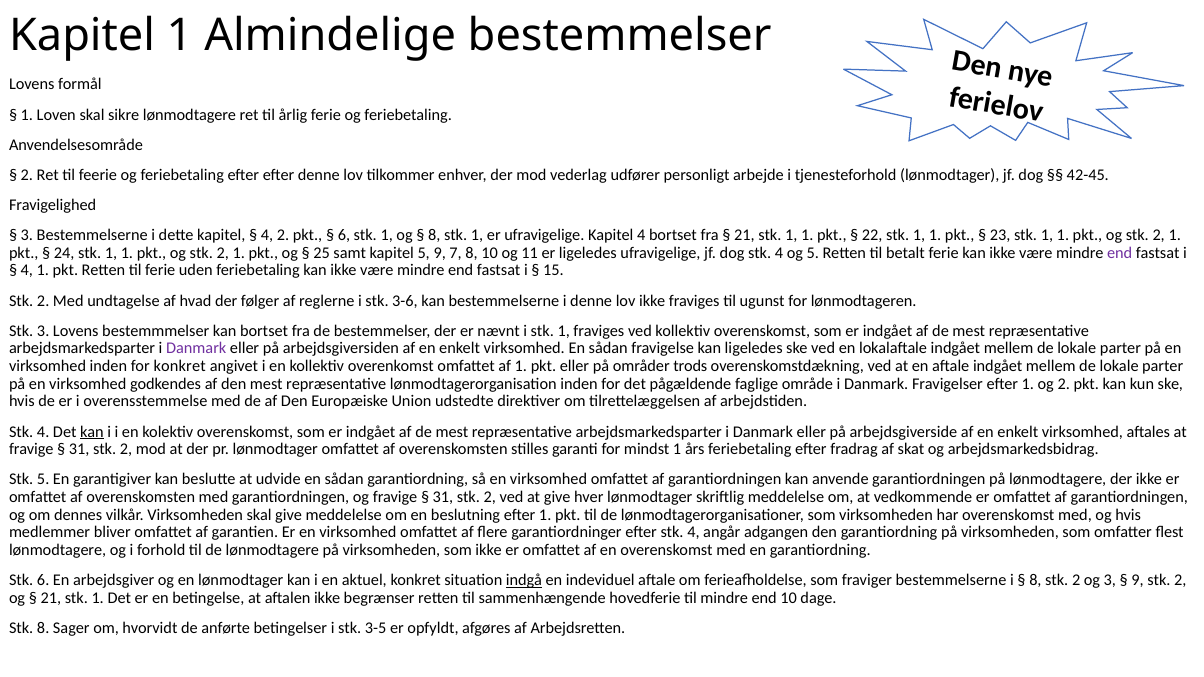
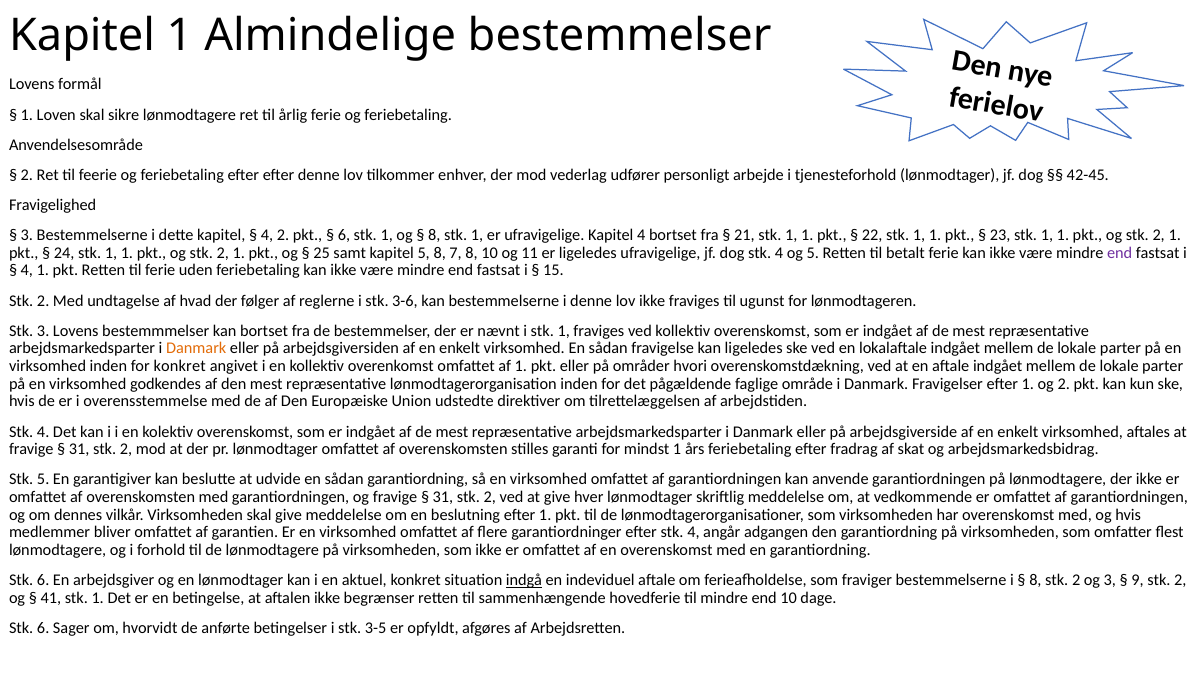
5 9: 9 -> 8
Danmark at (196, 349) colour: purple -> orange
trods: trods -> hvori
kan at (92, 432) underline: present -> none
21 at (51, 598): 21 -> 41
8 at (43, 628): 8 -> 6
